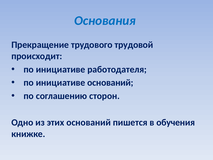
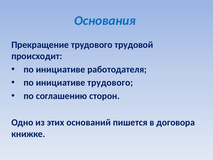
инициативе оснований: оснований -> трудового
обучения: обучения -> договора
